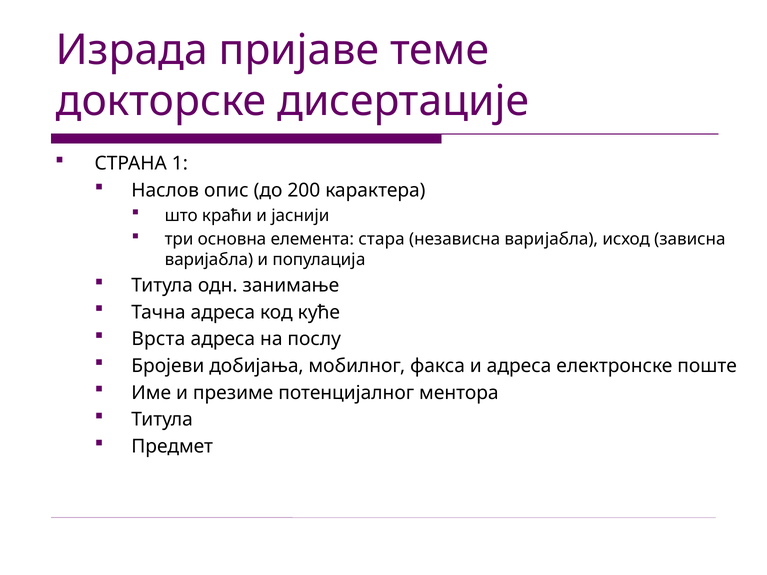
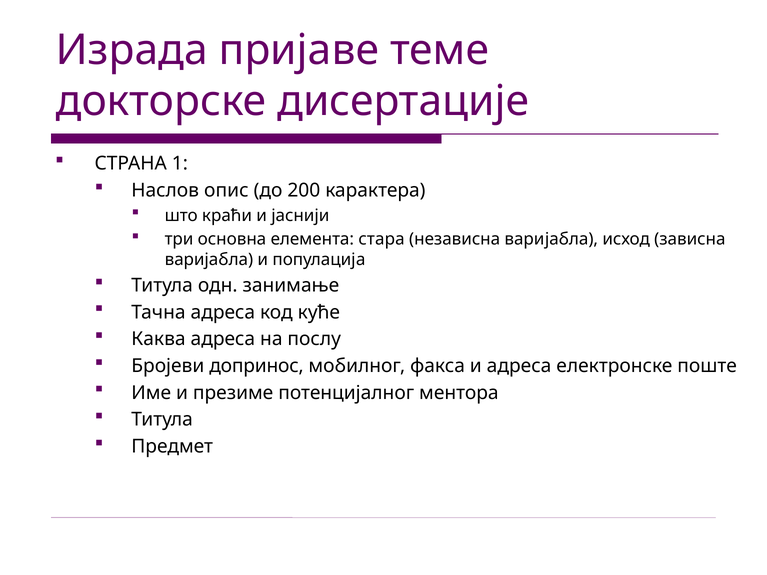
Врста: Врста -> Каква
добијања: добијања -> допринос
